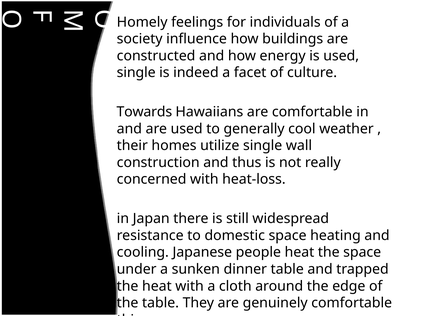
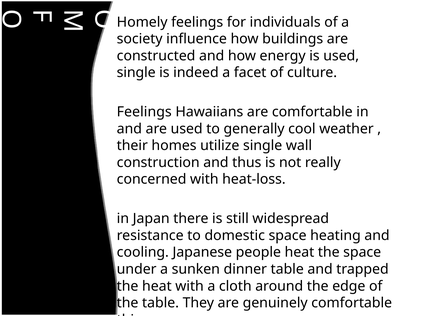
Towards at (144, 112): Towards -> Feelings
